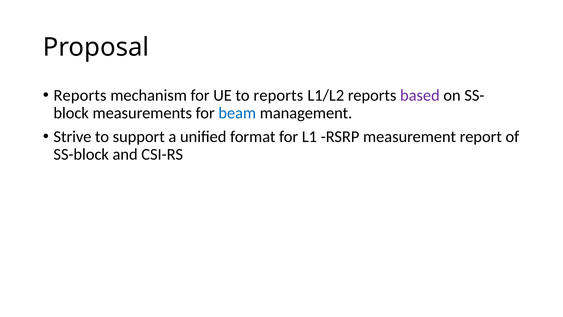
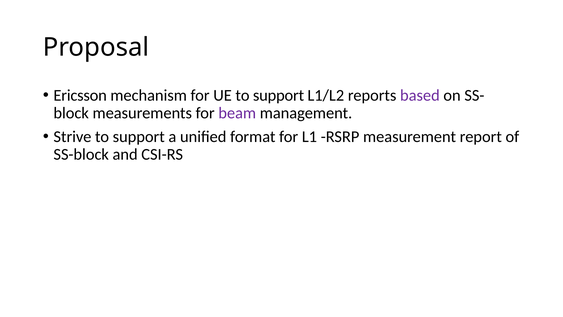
Reports at (80, 95): Reports -> Ericsson
UE to reports: reports -> support
beam colour: blue -> purple
